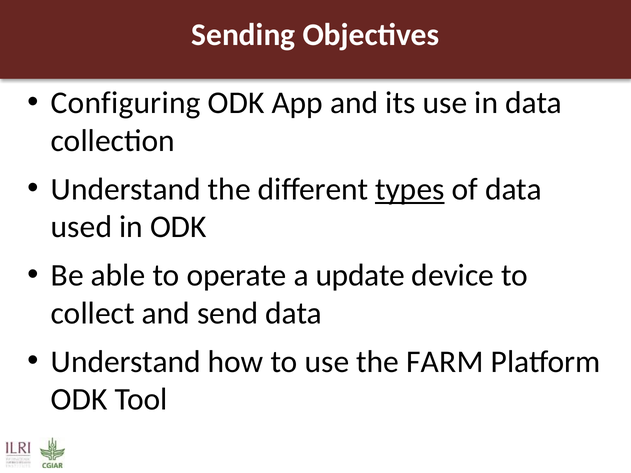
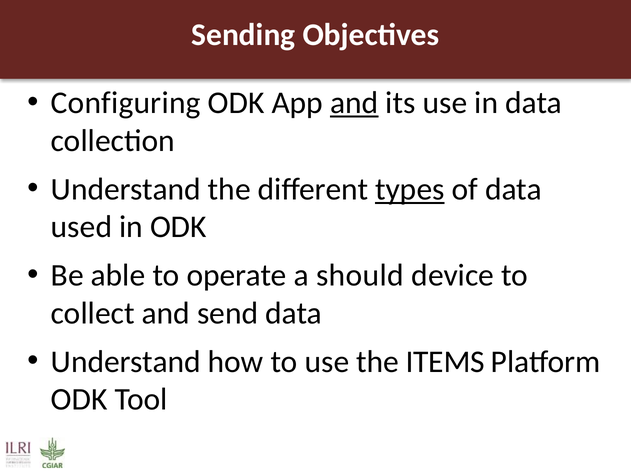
and at (354, 103) underline: none -> present
update: update -> should
FARM: FARM -> ITEMS
